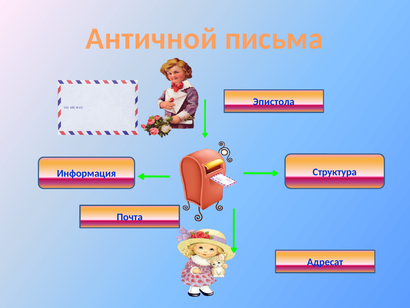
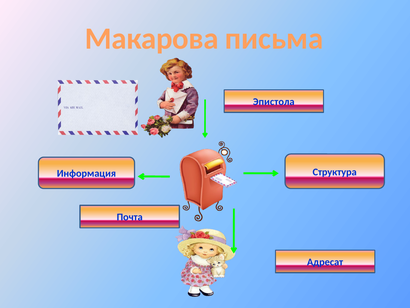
Античной: Античной -> Макарова
